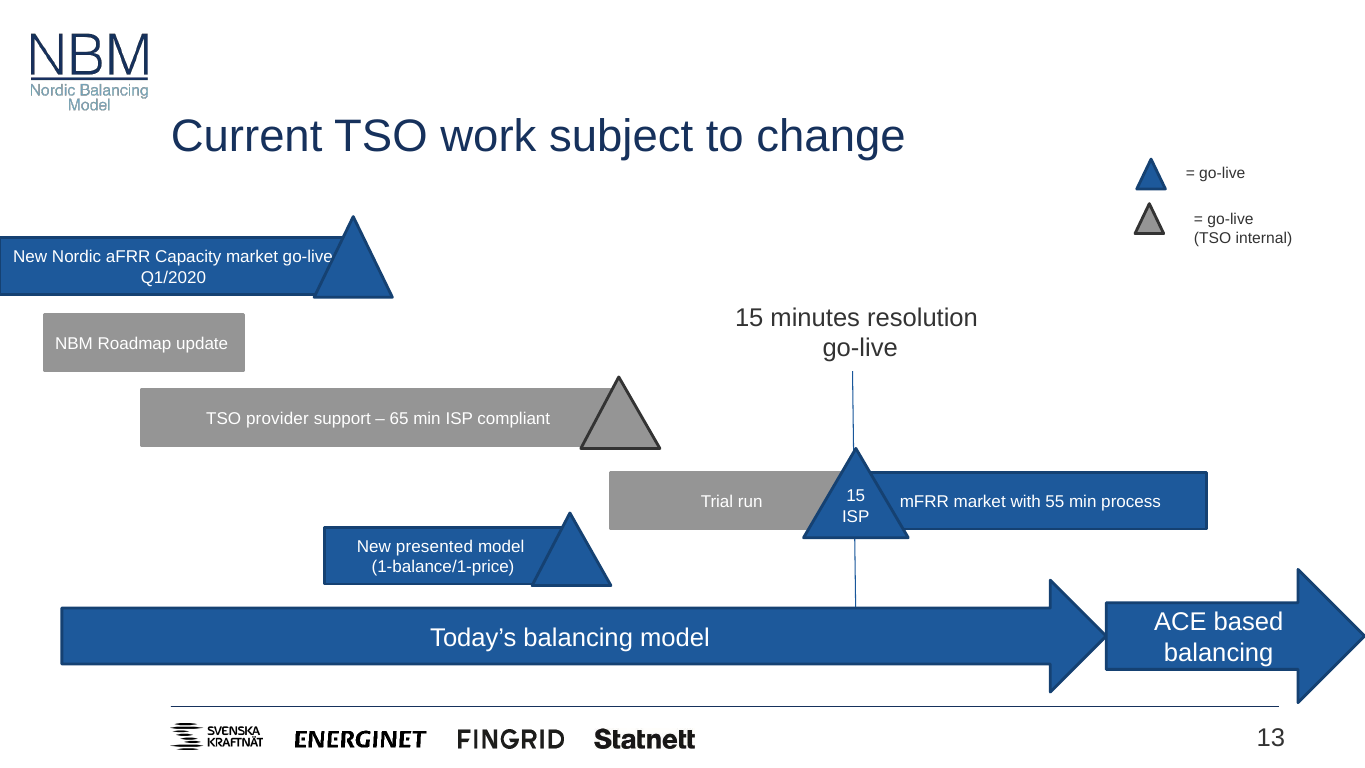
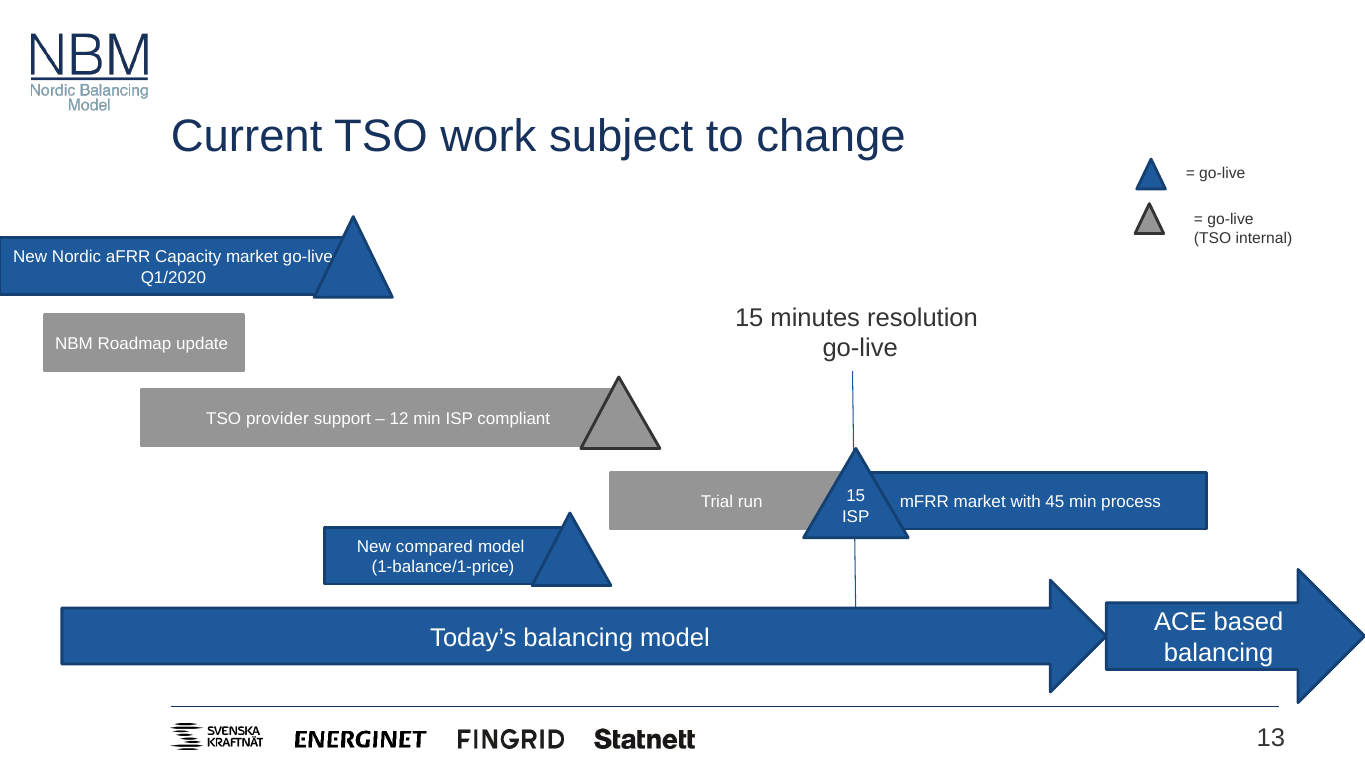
65: 65 -> 12
55: 55 -> 45
presented: presented -> compared
